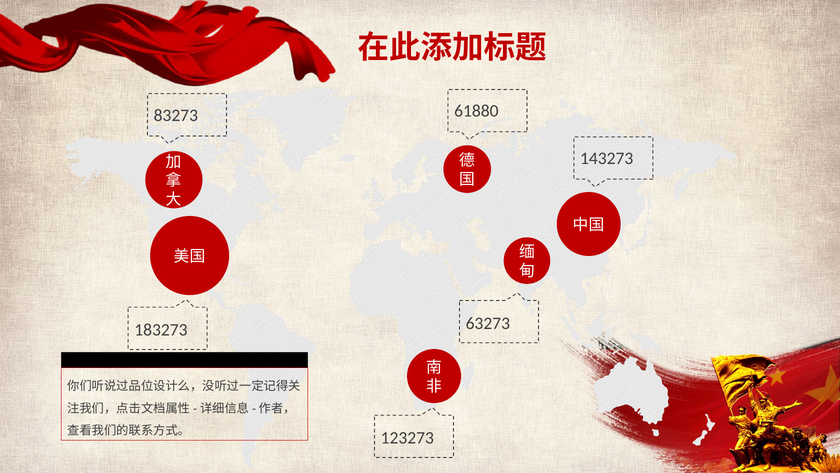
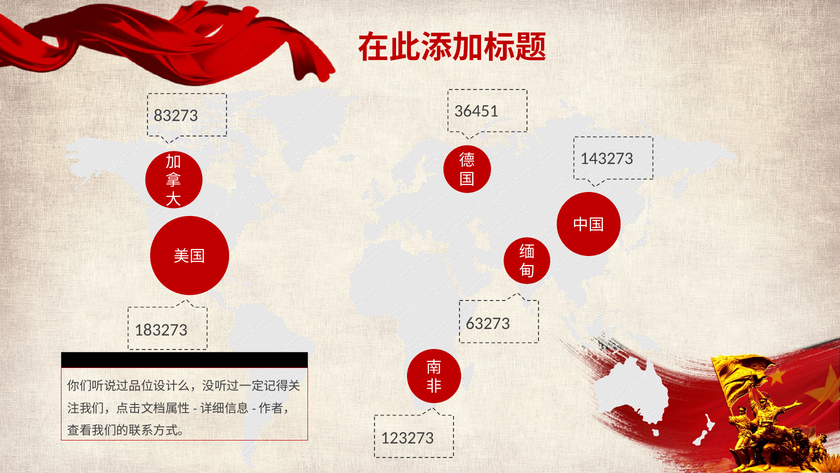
61880: 61880 -> 36451
